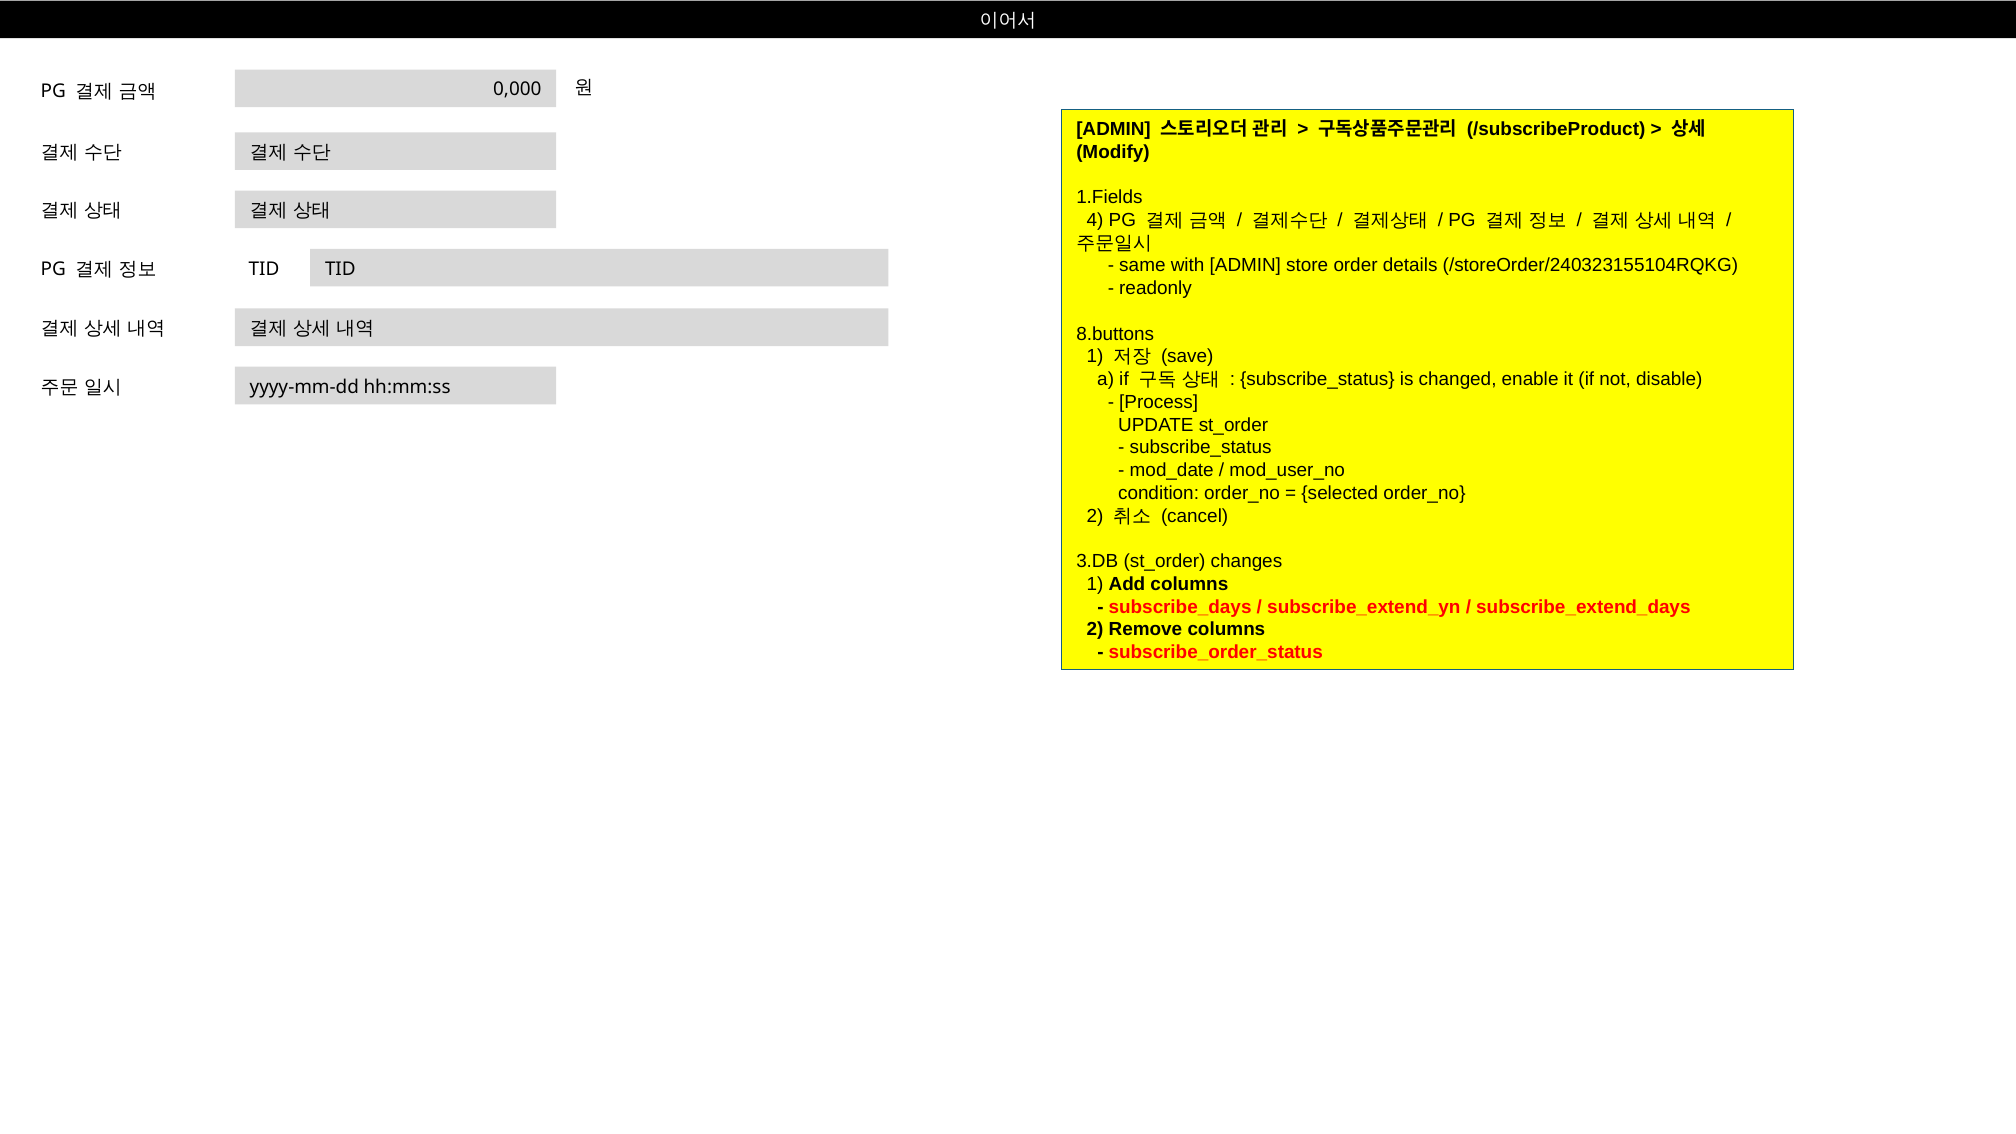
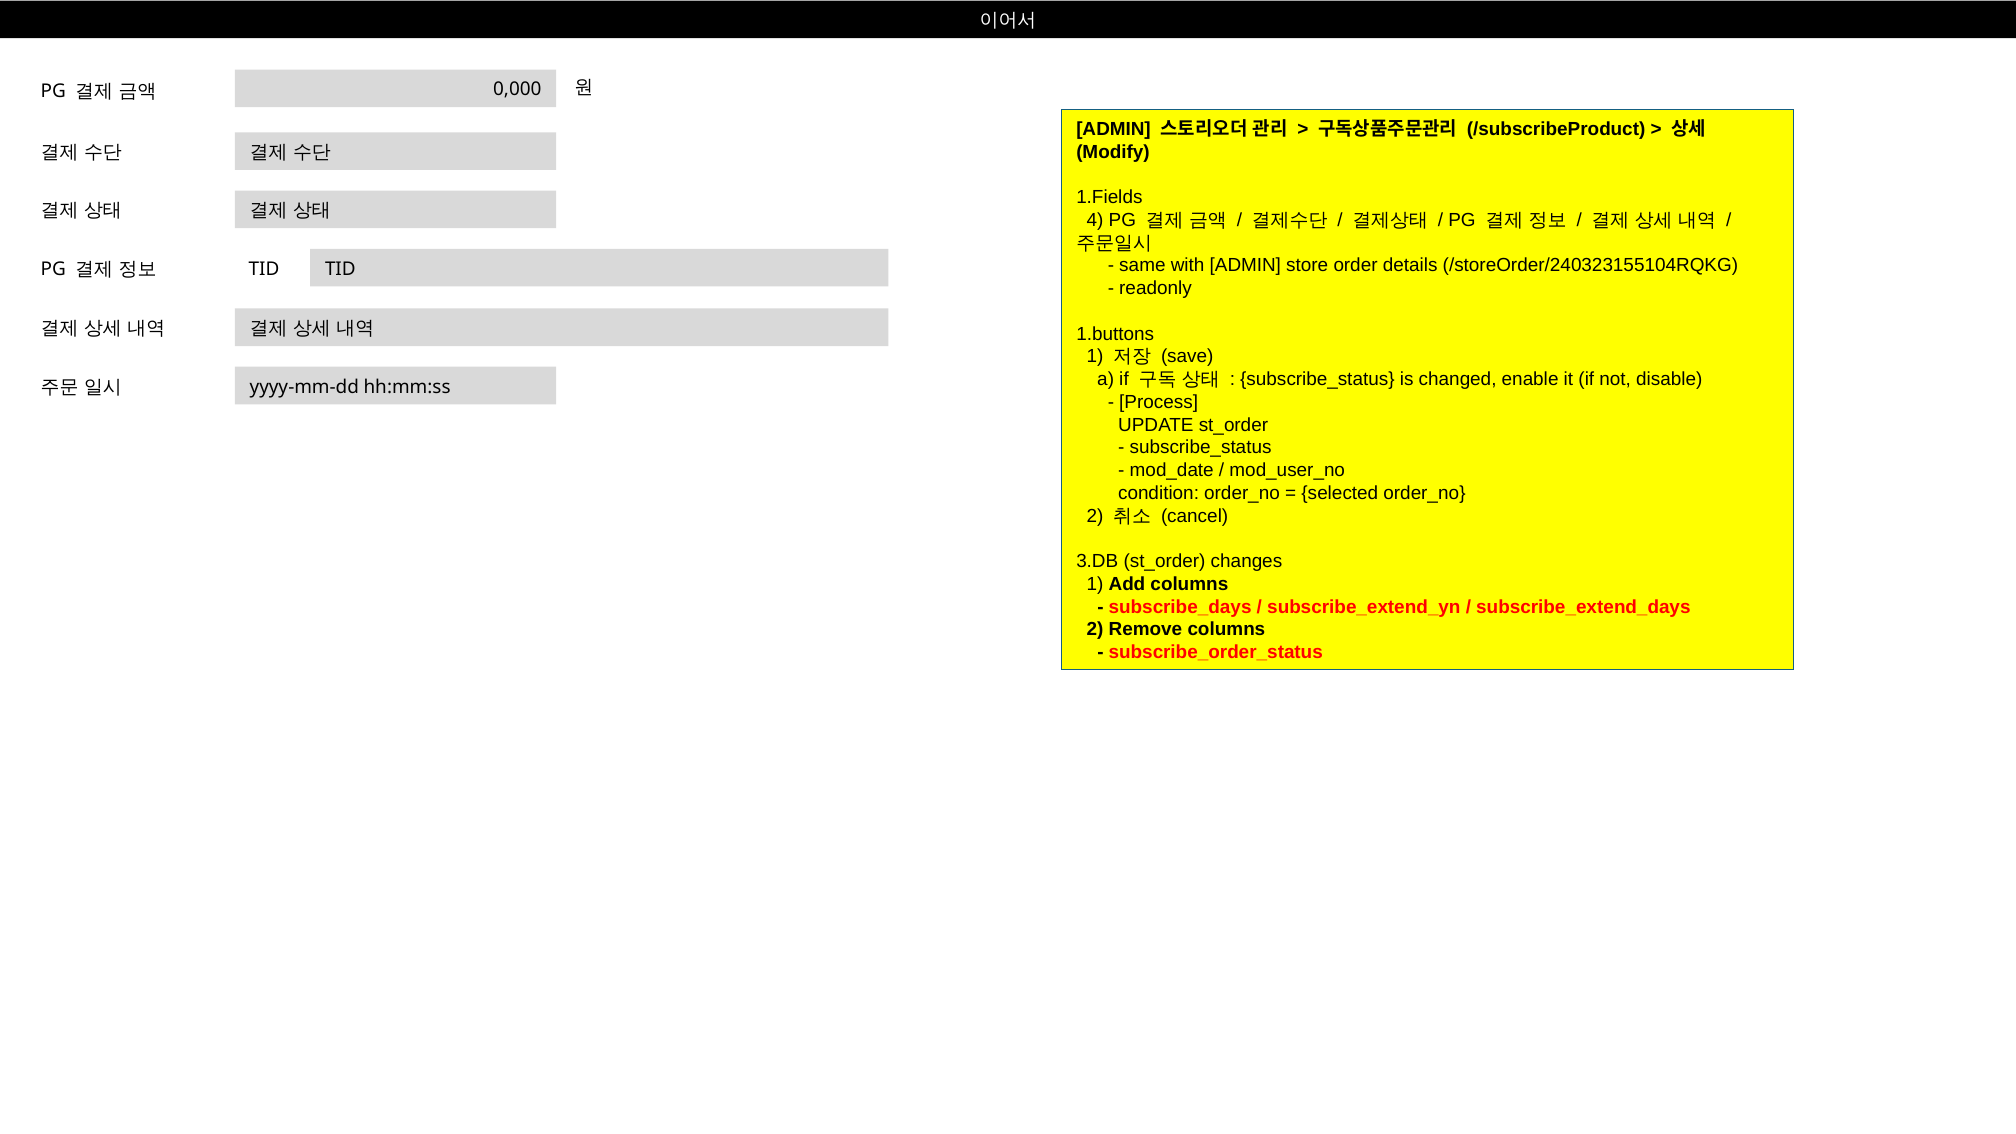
8.buttons: 8.buttons -> 1.buttons
